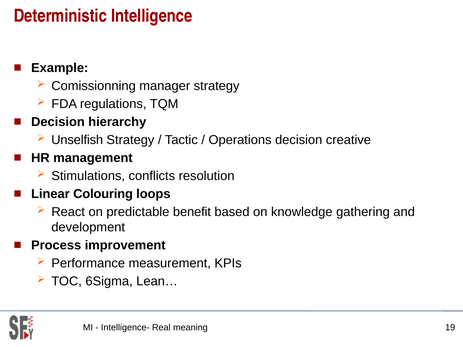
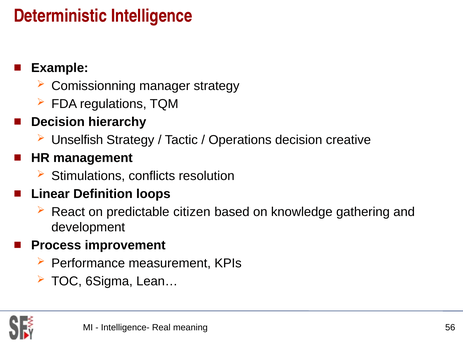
Colouring: Colouring -> Definition
benefit: benefit -> citizen
19: 19 -> 56
